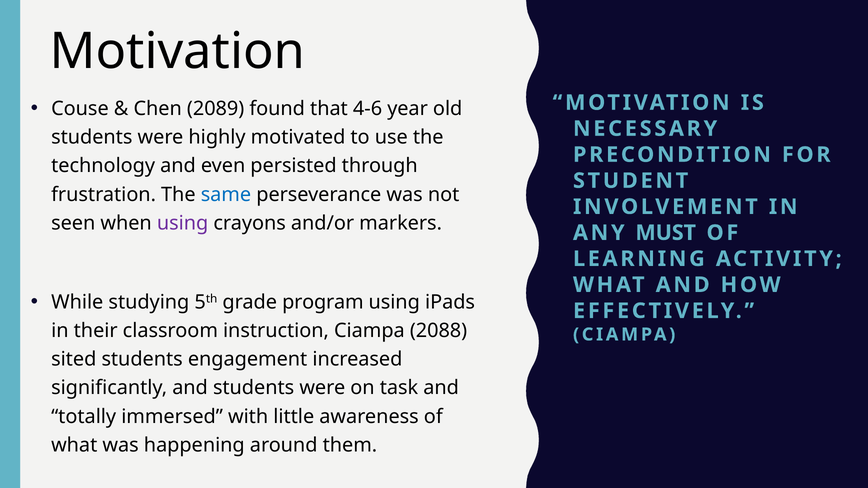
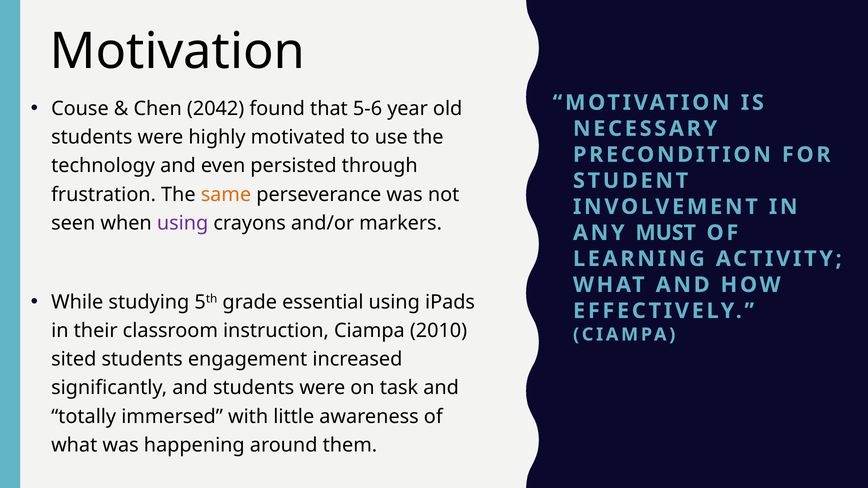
2089: 2089 -> 2042
4-6: 4-6 -> 5-6
same colour: blue -> orange
program: program -> essential
2088: 2088 -> 2010
